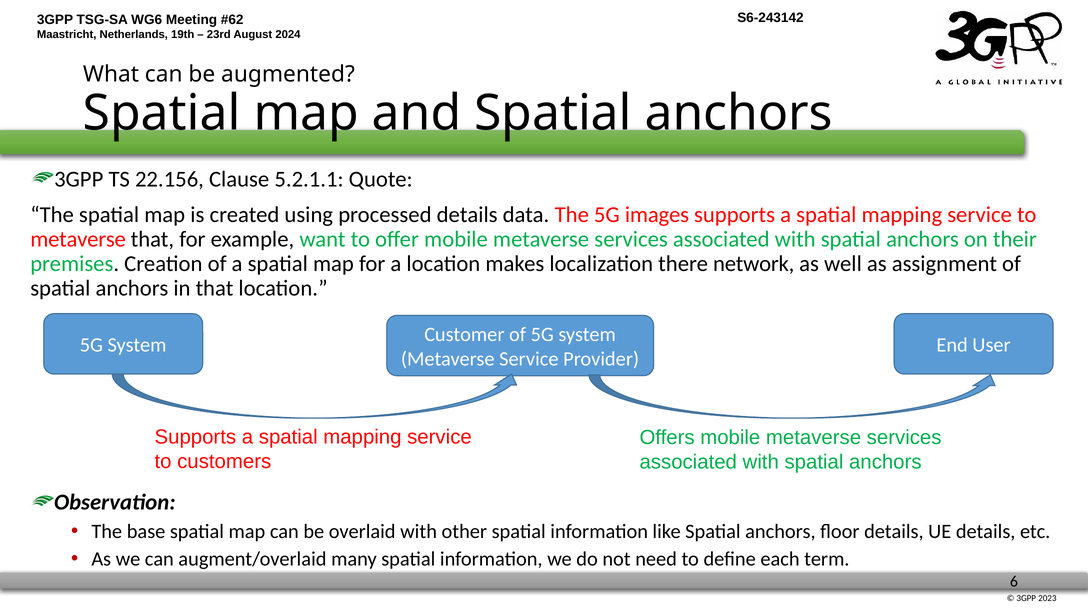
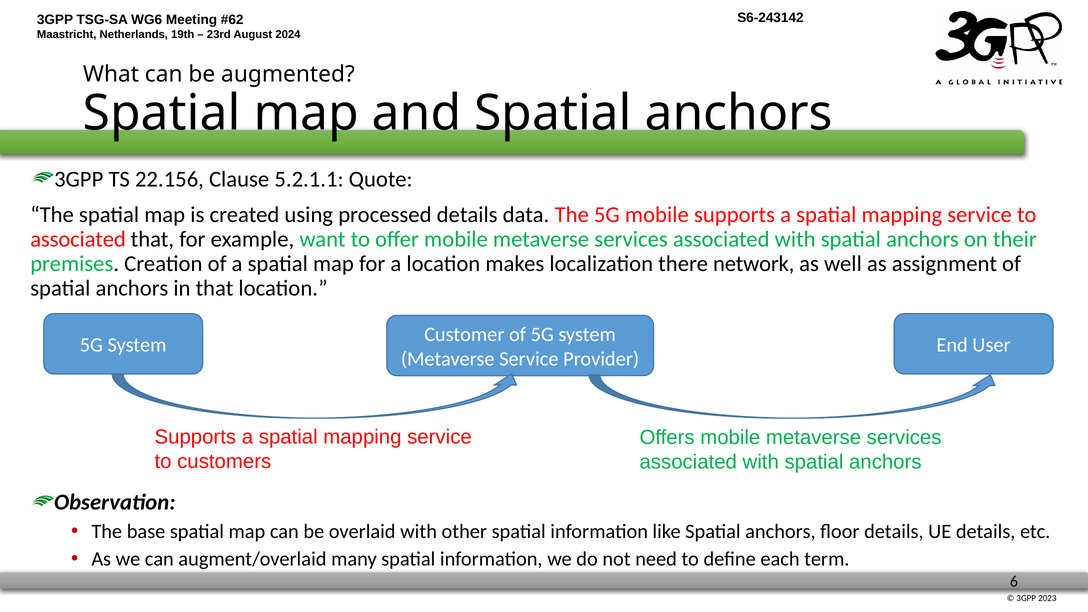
5G images: images -> mobile
metaverse at (78, 239): metaverse -> associated
